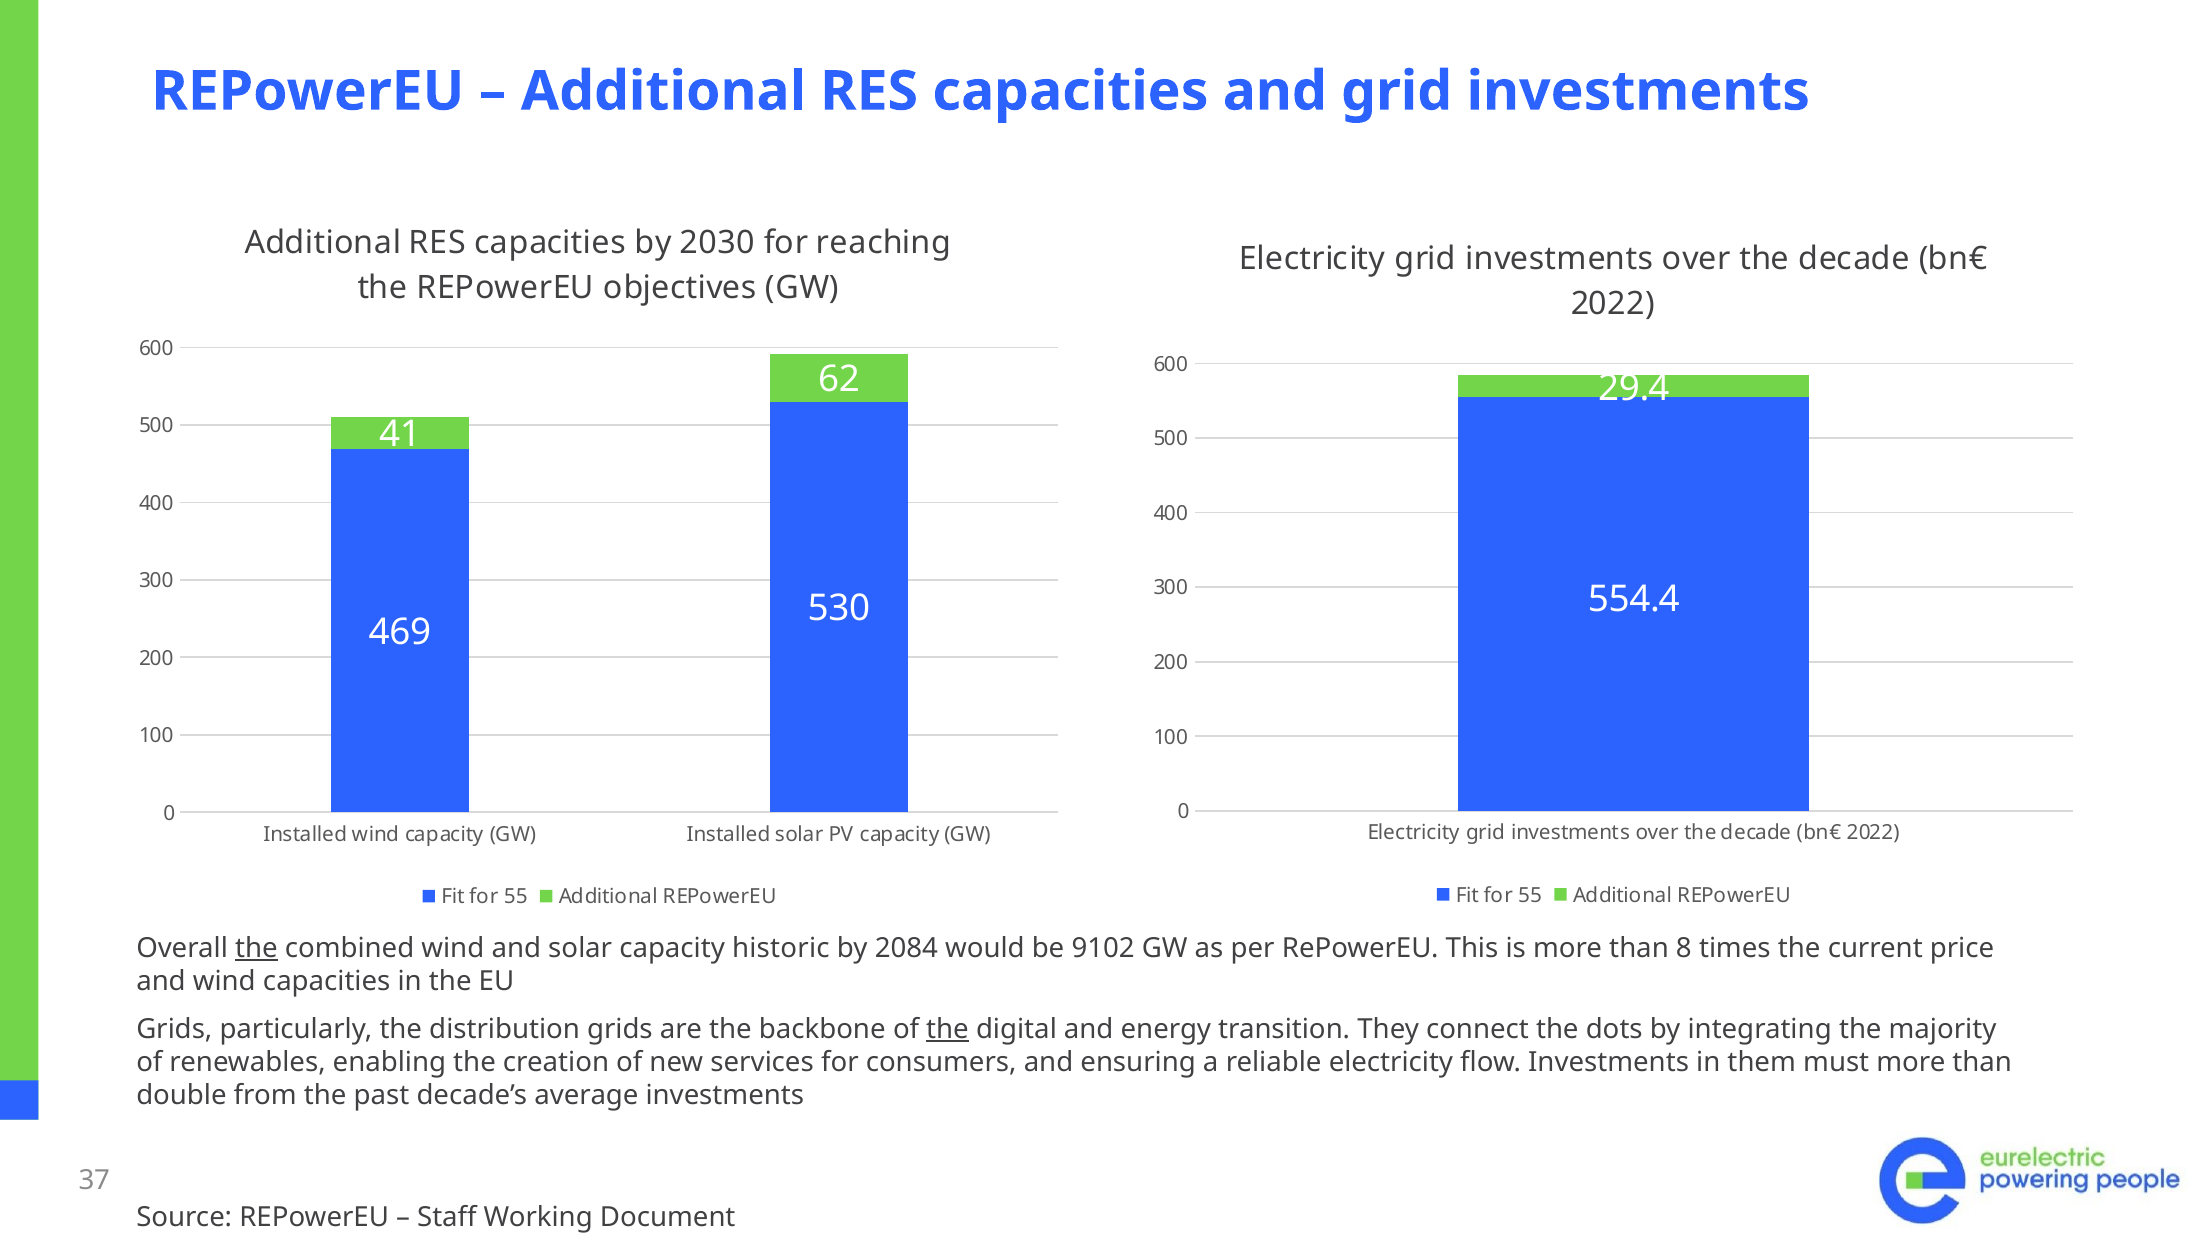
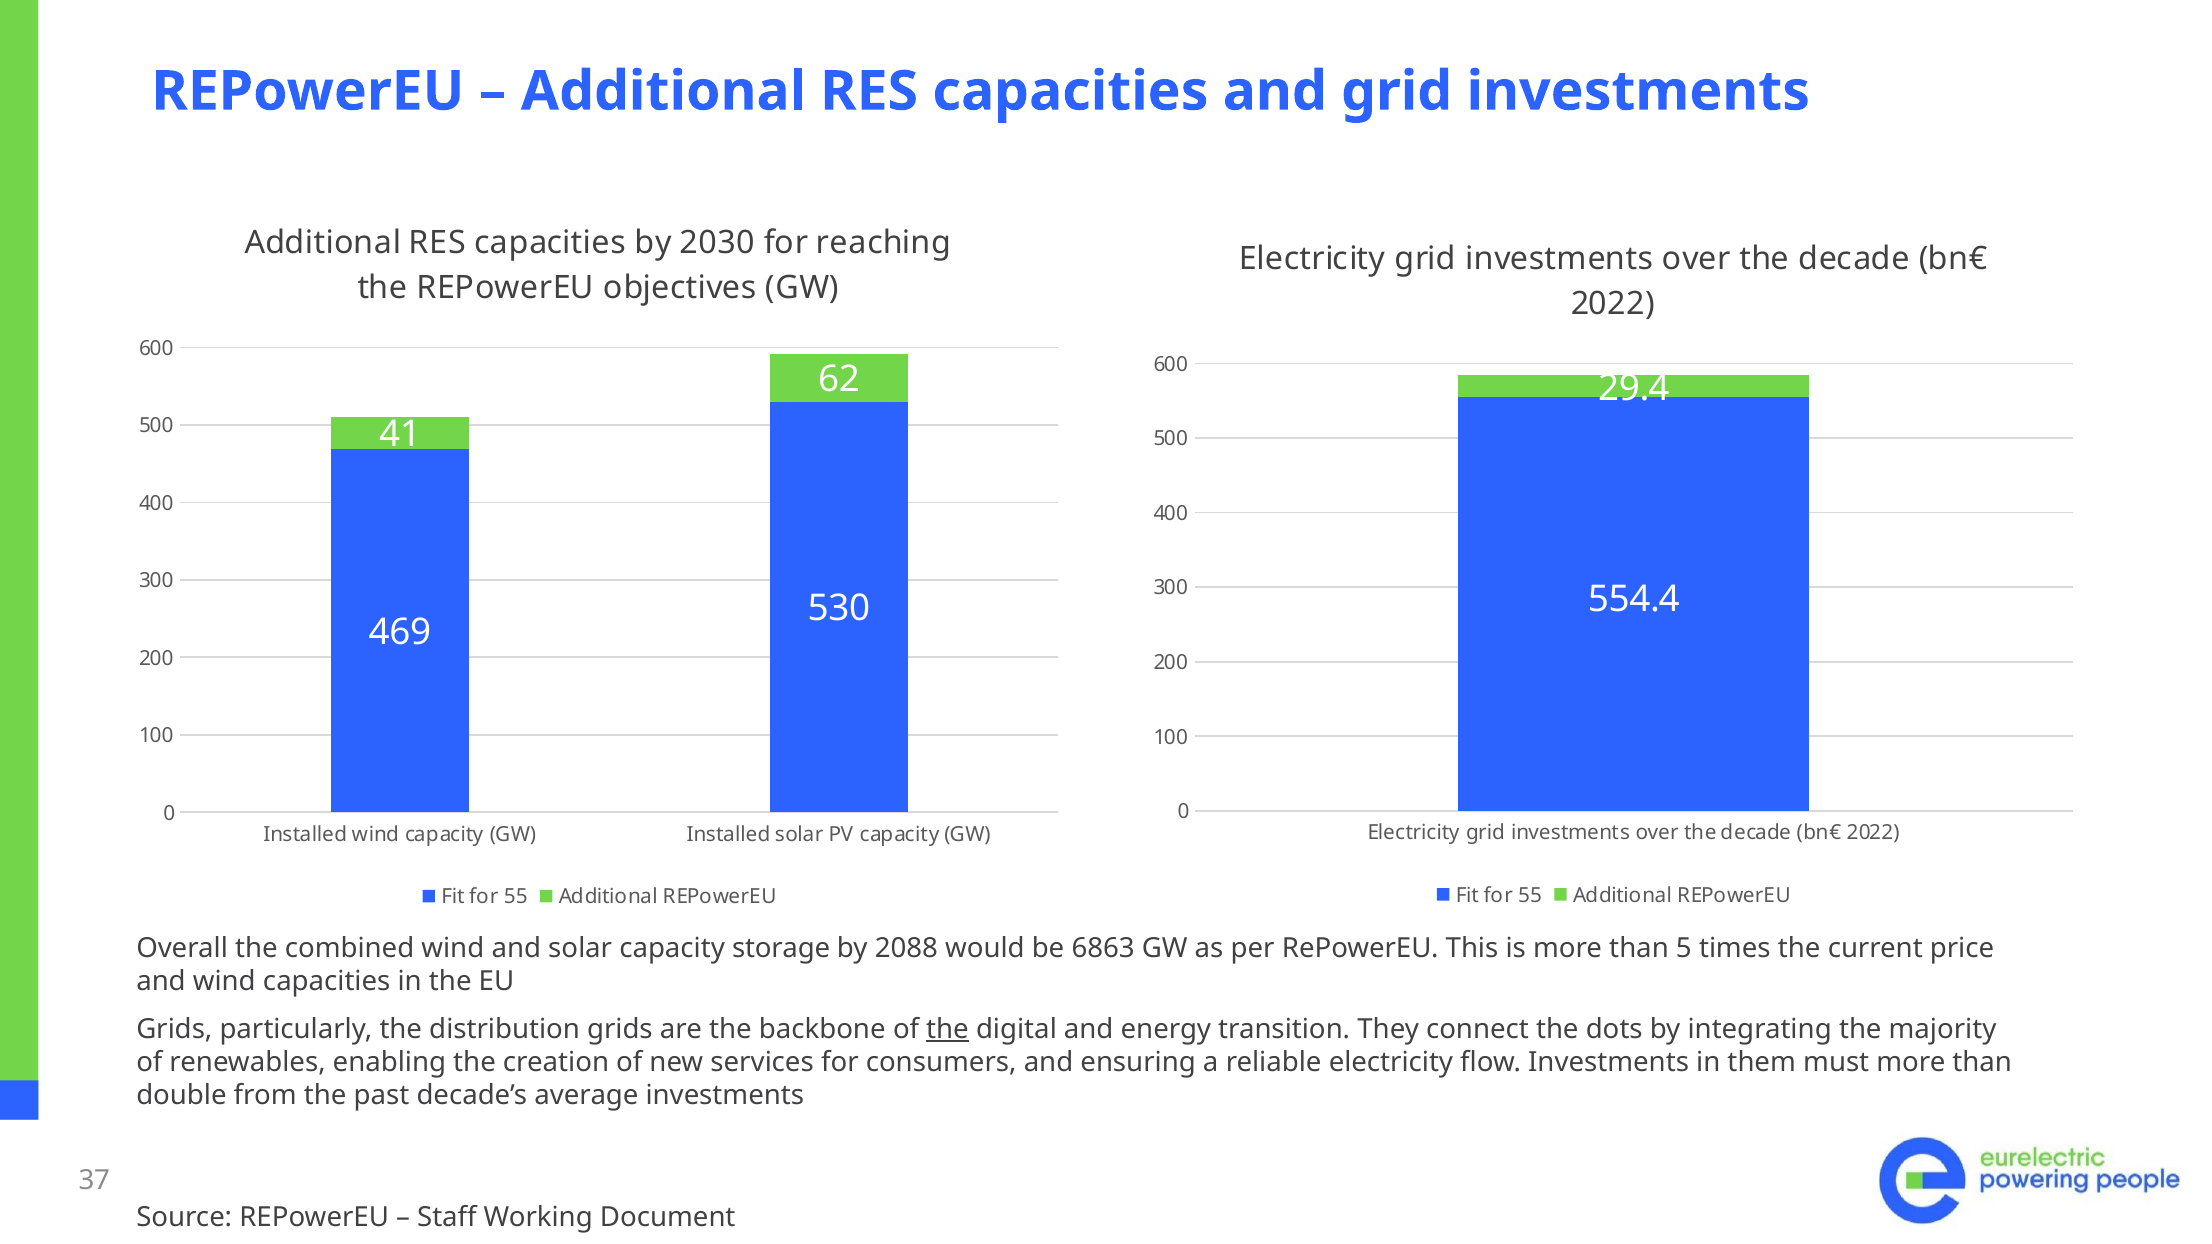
the at (256, 948) underline: present -> none
historic: historic -> storage
2084: 2084 -> 2088
9102: 9102 -> 6863
8: 8 -> 5
